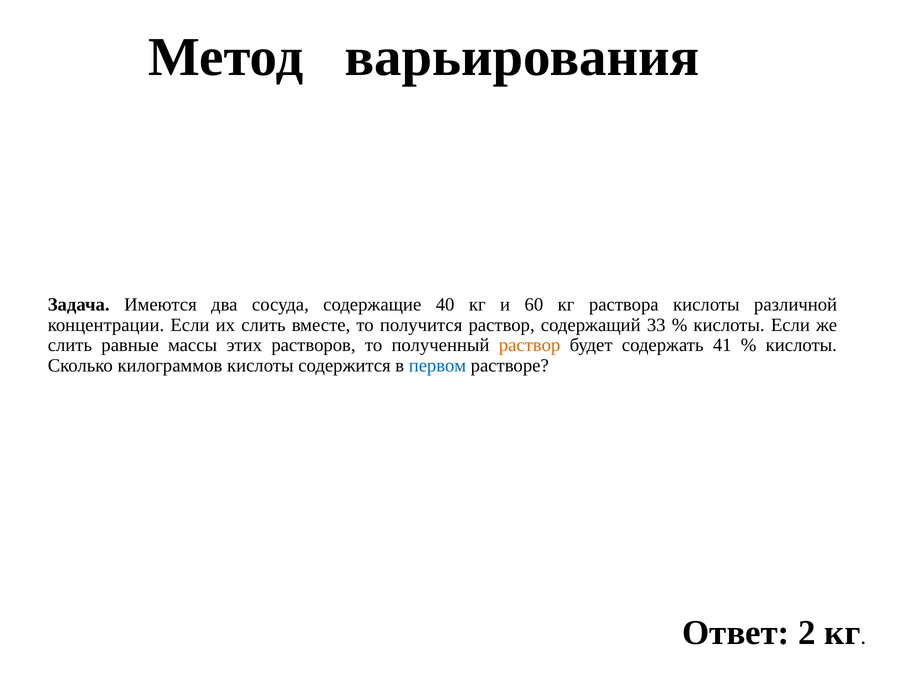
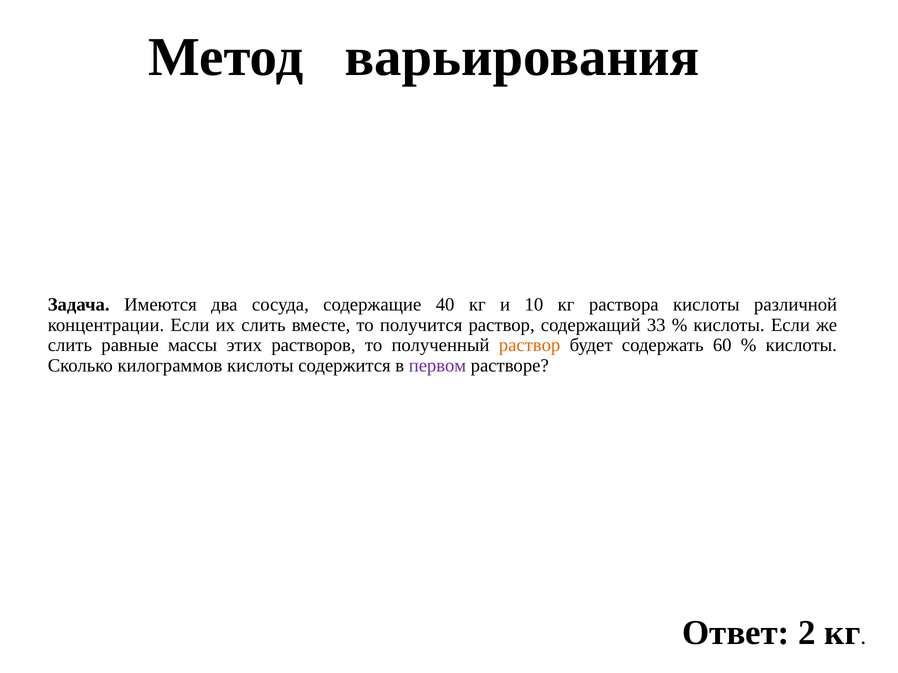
60: 60 -> 10
41: 41 -> 60
первом colour: blue -> purple
